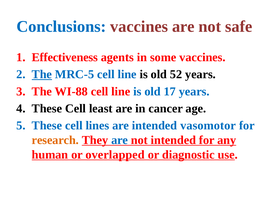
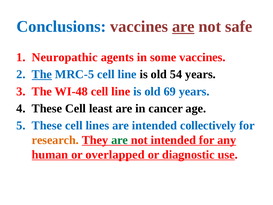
are at (183, 26) underline: none -> present
Effectiveness: Effectiveness -> Neuropathic
52: 52 -> 54
WI-88: WI-88 -> WI-48
17: 17 -> 69
vasomotor: vasomotor -> collectively
are at (120, 140) colour: blue -> green
